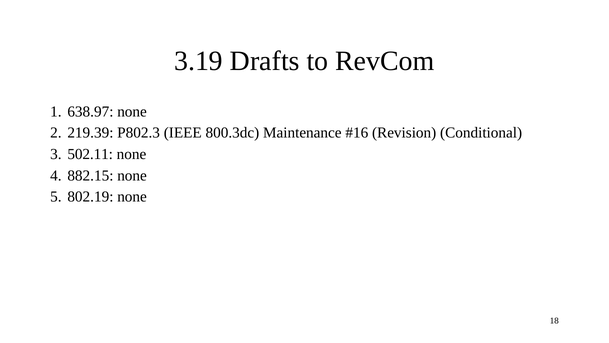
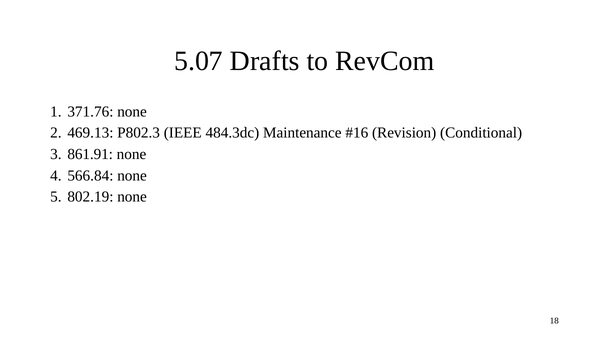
3.19: 3.19 -> 5.07
638.97: 638.97 -> 371.76
219.39: 219.39 -> 469.13
800.3dc: 800.3dc -> 484.3dc
502.11: 502.11 -> 861.91
882.15: 882.15 -> 566.84
